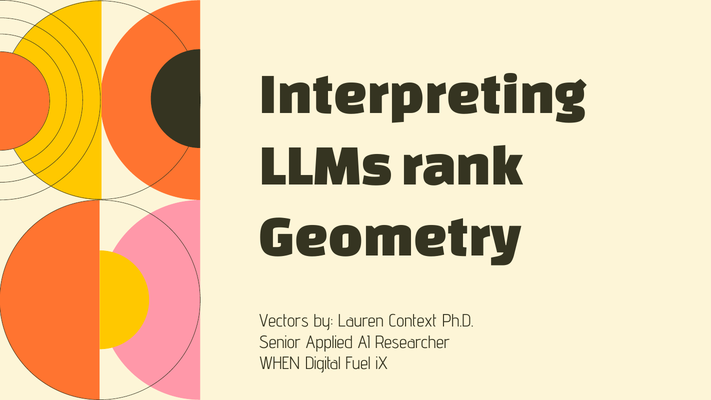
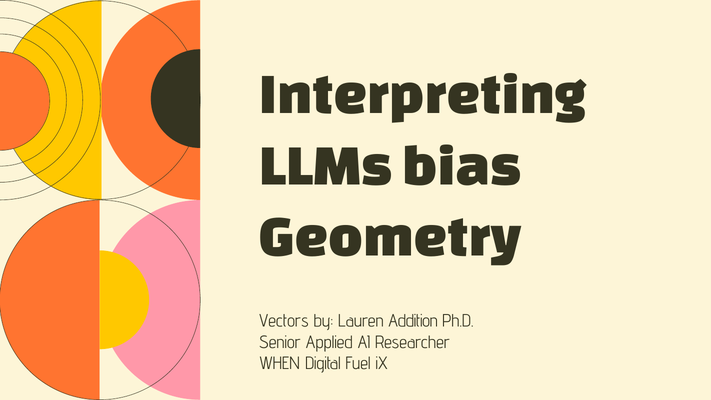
rank: rank -> bias
Context: Context -> Addition
